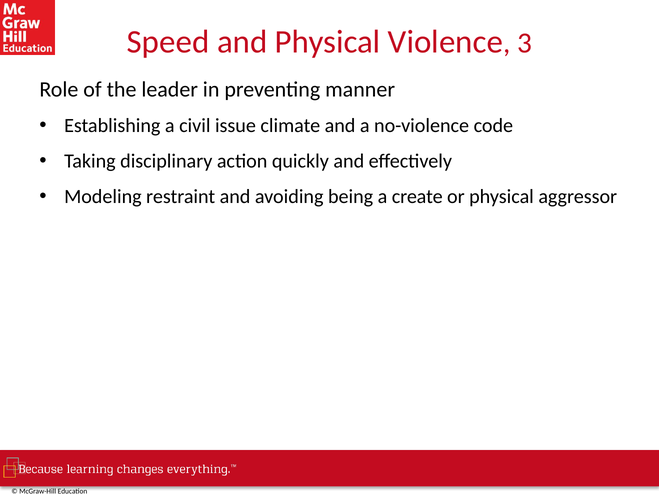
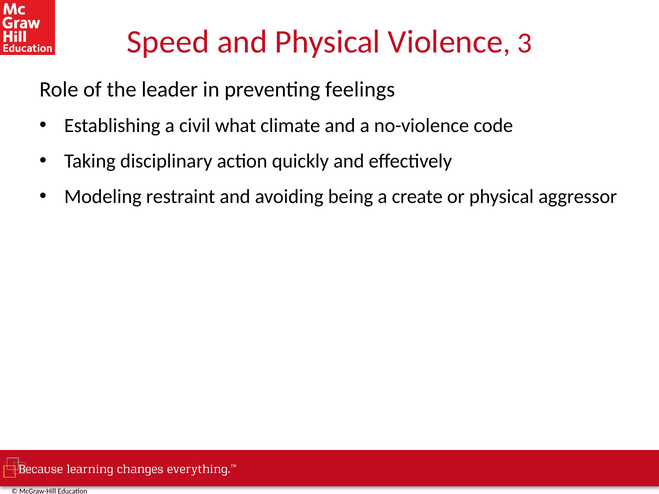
manner: manner -> feelings
issue: issue -> what
